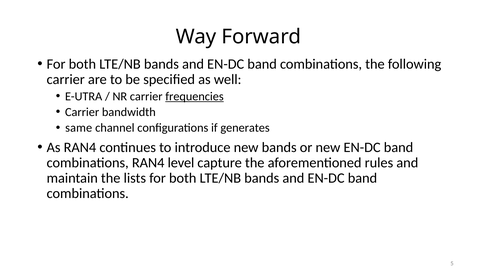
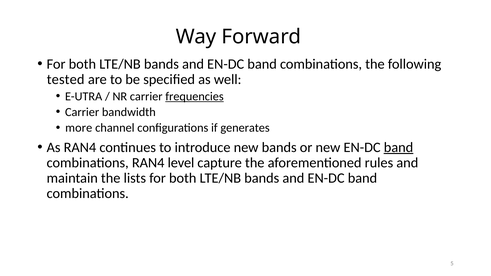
carrier at (66, 79): carrier -> tested
same: same -> more
band at (399, 147) underline: none -> present
